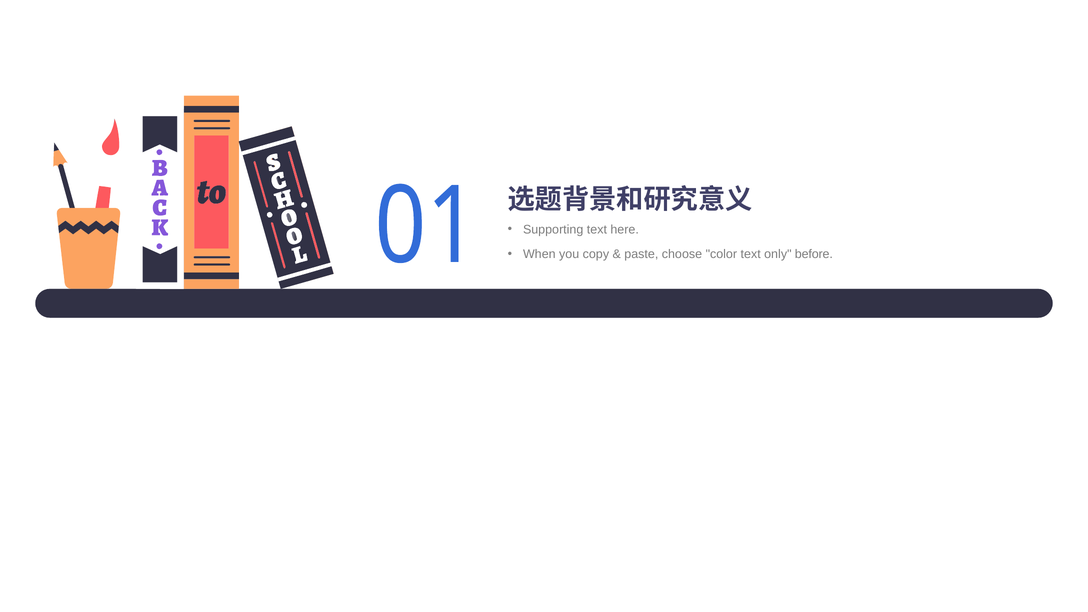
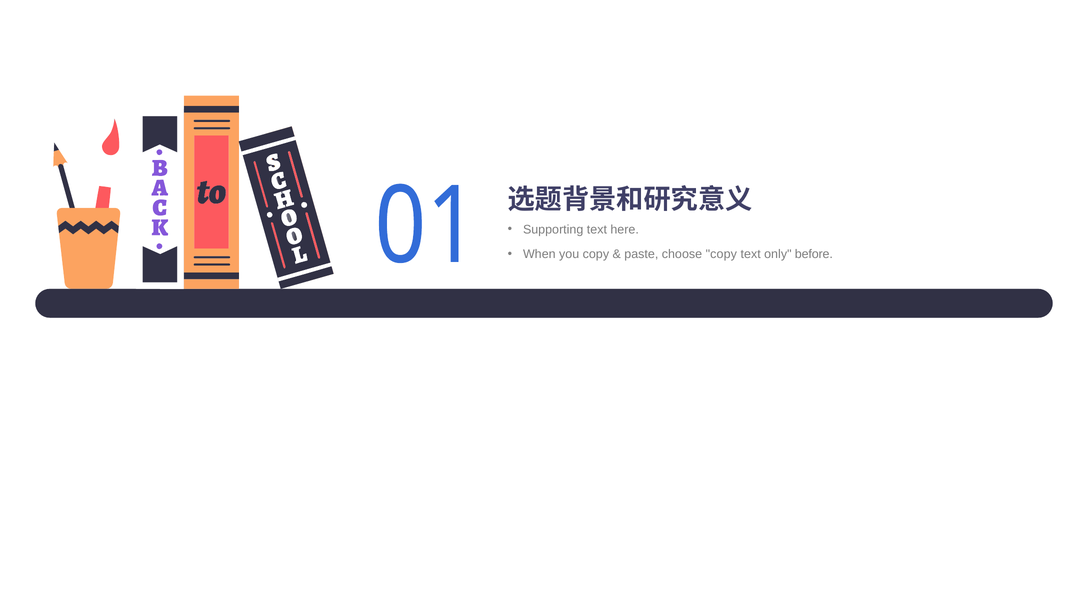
choose color: color -> copy
